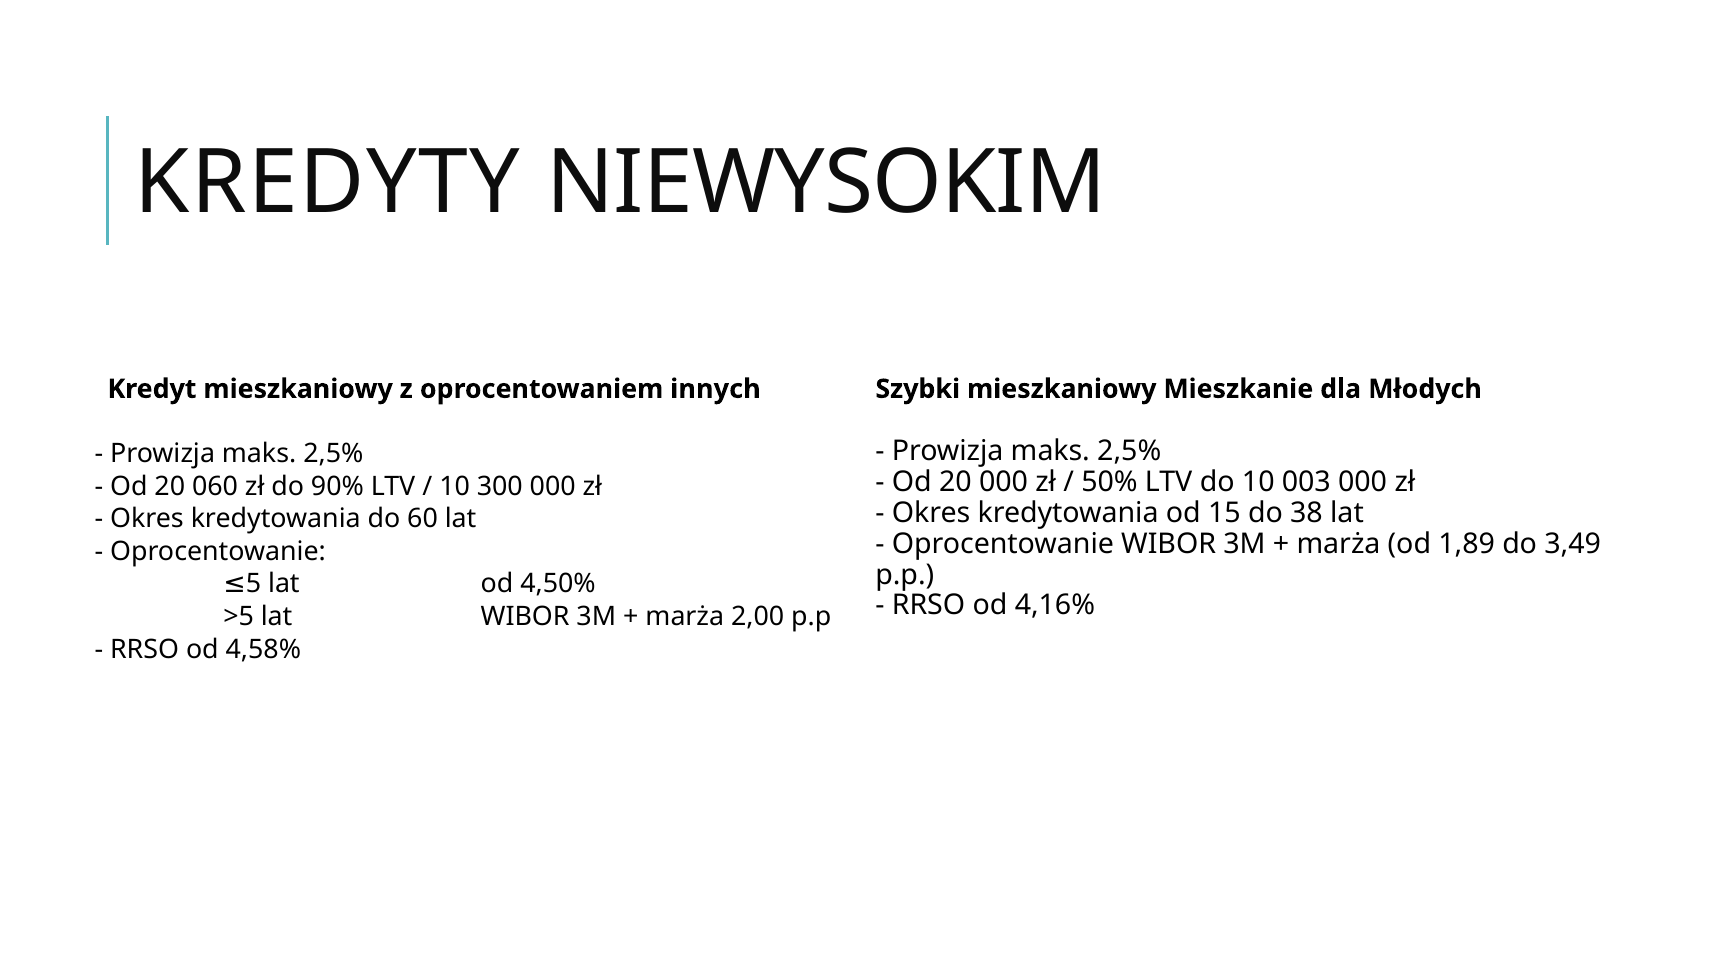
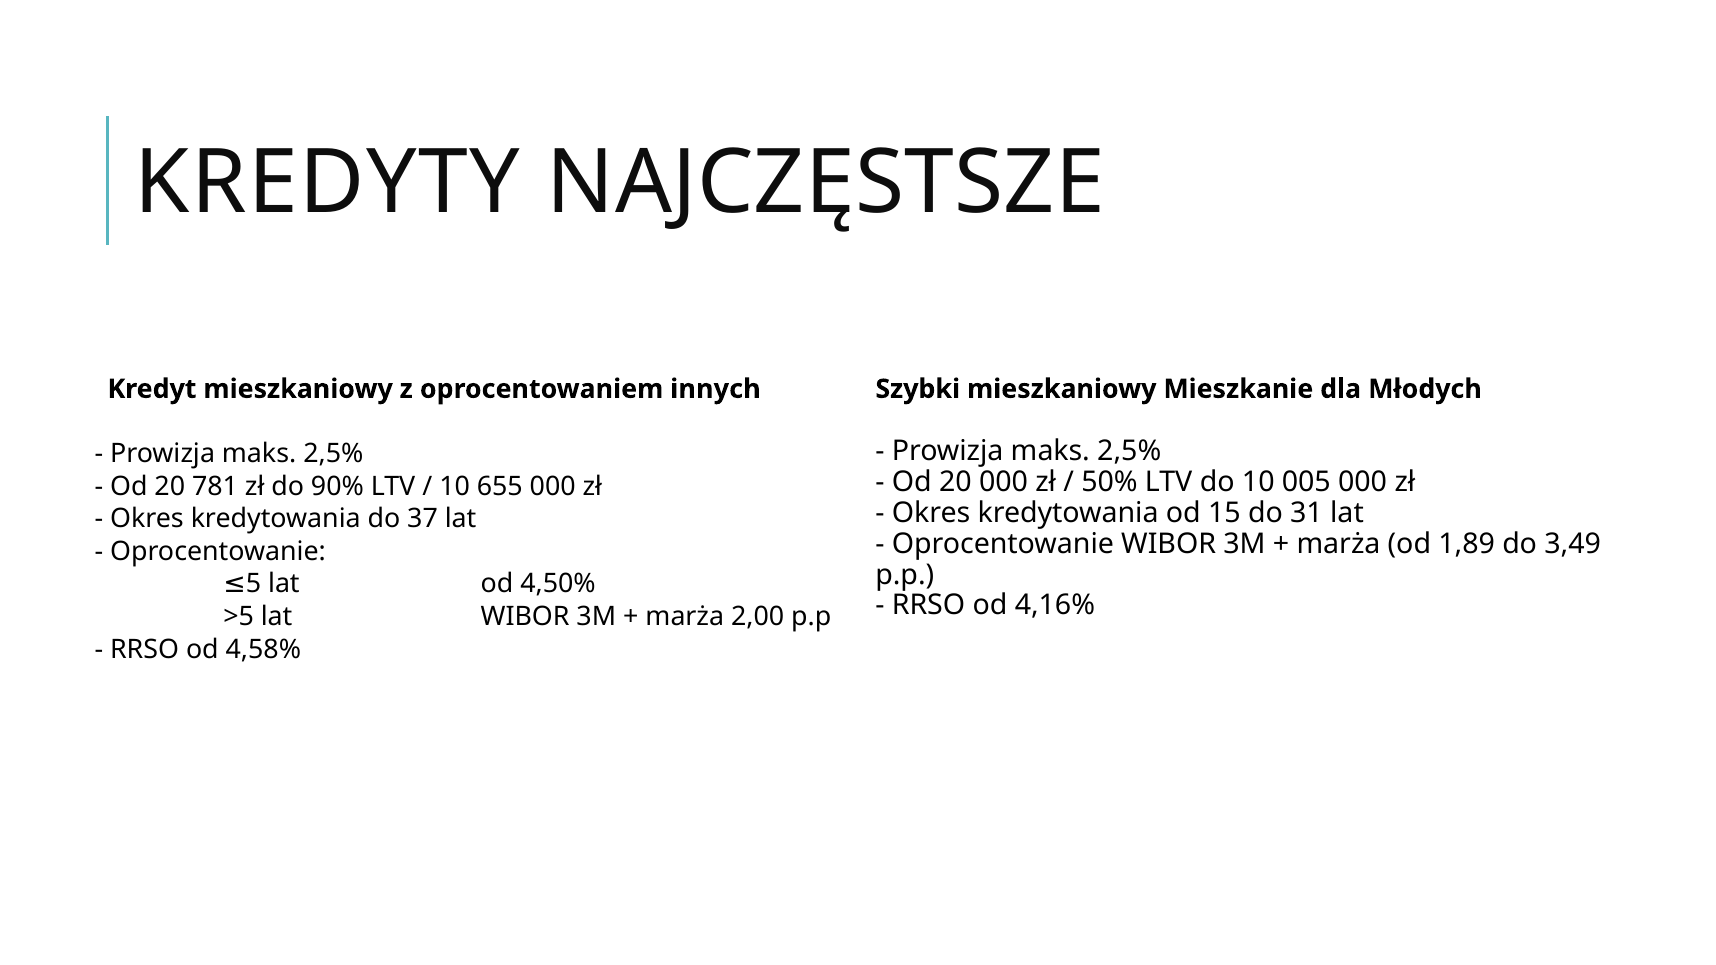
NIEWYSOKIM: NIEWYSOKIM -> NAJCZĘSTSZE
003: 003 -> 005
060: 060 -> 781
300: 300 -> 655
38: 38 -> 31
60: 60 -> 37
